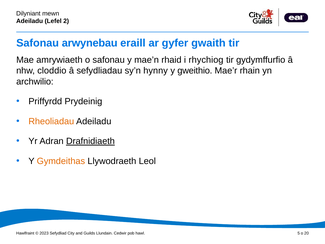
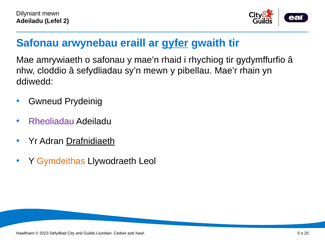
gyfer underline: none -> present
sy’n hynny: hynny -> mewn
gweithio: gweithio -> pibellau
archwilio: archwilio -> ddiwedd
Priffyrdd: Priffyrdd -> Gwneud
Rheoliadau colour: orange -> purple
